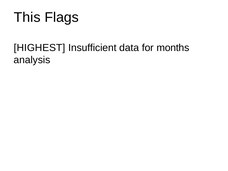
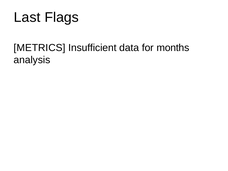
This: This -> Last
HIGHEST: HIGHEST -> METRICS
